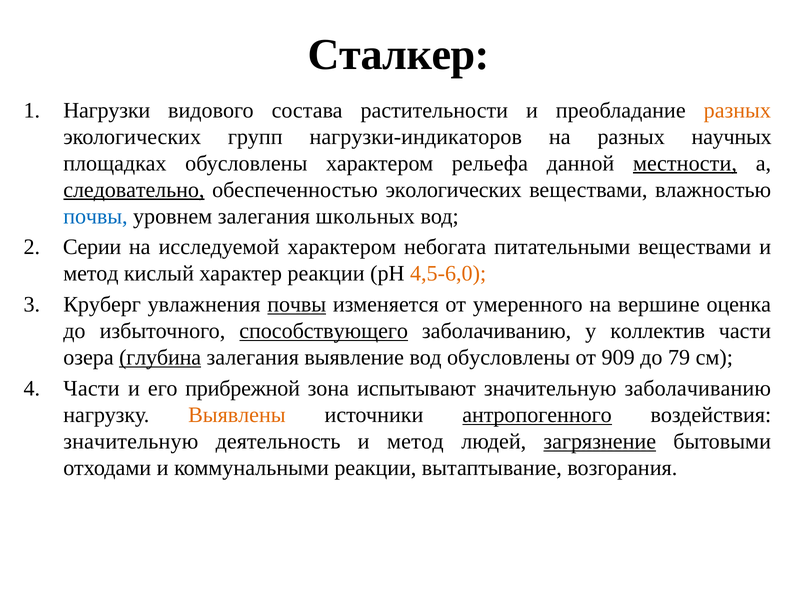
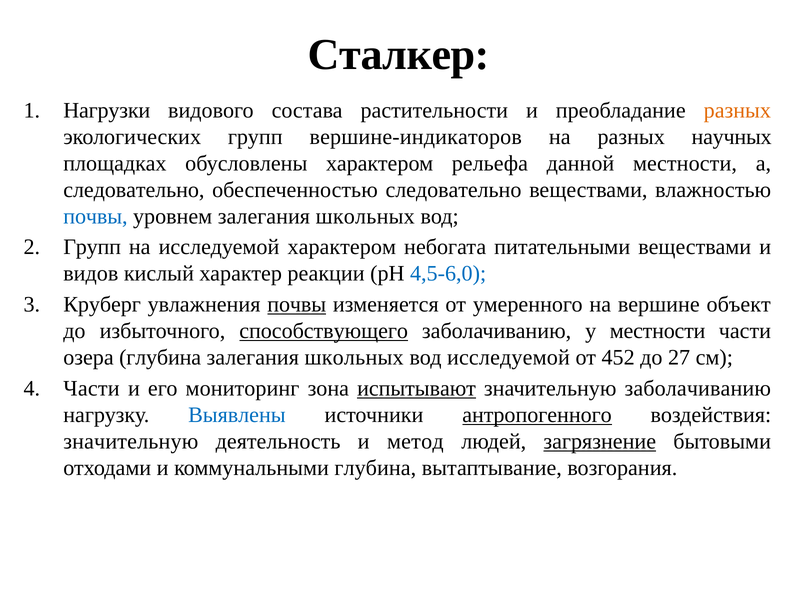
нагрузки-индикаторов: нагрузки-индикаторов -> вершине-индикаторов
местности at (685, 163) underline: present -> none
следовательно at (134, 190) underline: present -> none
обеспеченностью экологических: экологических -> следовательно
Серии at (92, 247): Серии -> Групп
метод at (91, 274): метод -> видов
4,5-6,0 colour: orange -> blue
оценка: оценка -> объект
у коллектив: коллектив -> местности
глубина at (160, 358) underline: present -> none
выявление at (354, 358): выявление -> школьных
вод обусловлены: обусловлены -> исследуемой
909: 909 -> 452
79: 79 -> 27
прибрежной: прибрежной -> мониторинг
испытывают underline: none -> present
Выявлены colour: orange -> blue
коммунальными реакции: реакции -> глубина
